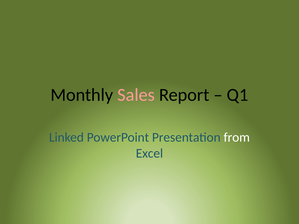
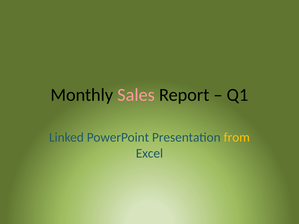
from colour: white -> yellow
